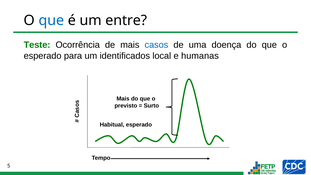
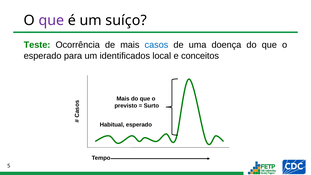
que at (51, 20) colour: blue -> purple
entre: entre -> suíço
humanas: humanas -> conceitos
